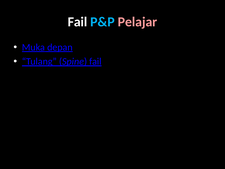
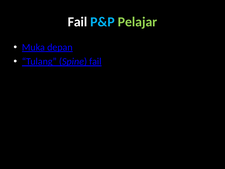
Pelajar colour: pink -> light green
